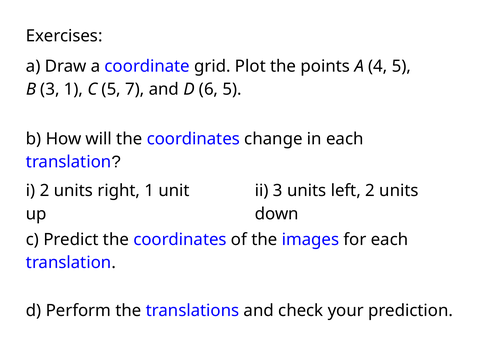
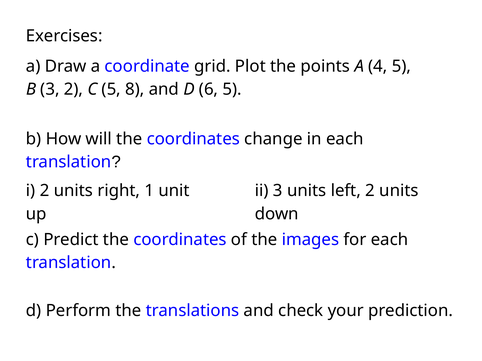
3 1: 1 -> 2
7: 7 -> 8
